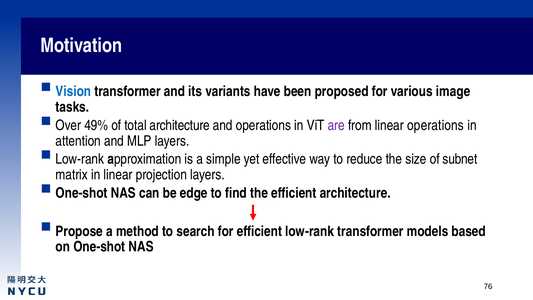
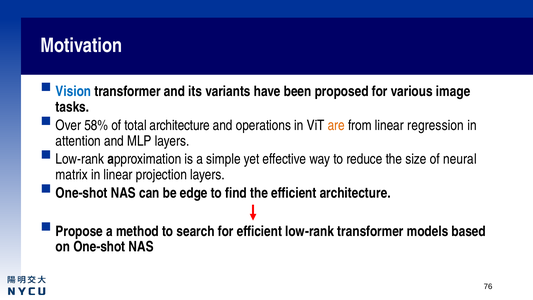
49%: 49% -> 58%
are colour: purple -> orange
linear operations: operations -> regression
subnet: subnet -> neural
